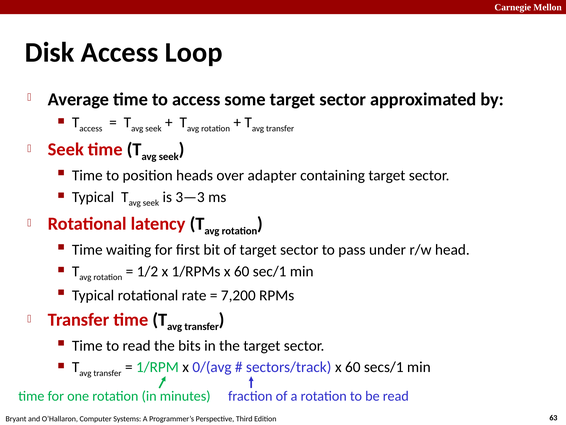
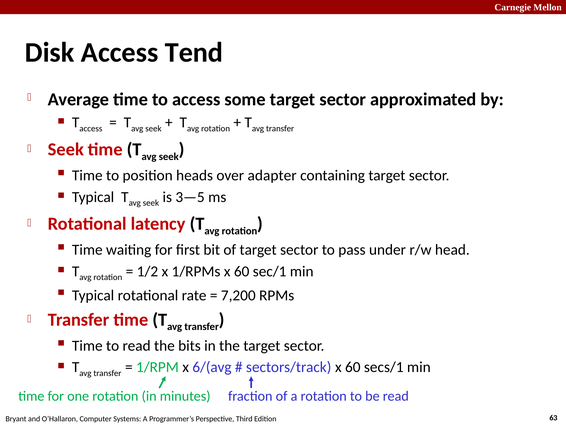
Loop: Loop -> Tend
3—3: 3—3 -> 3—5
0/(avg: 0/(avg -> 6/(avg
